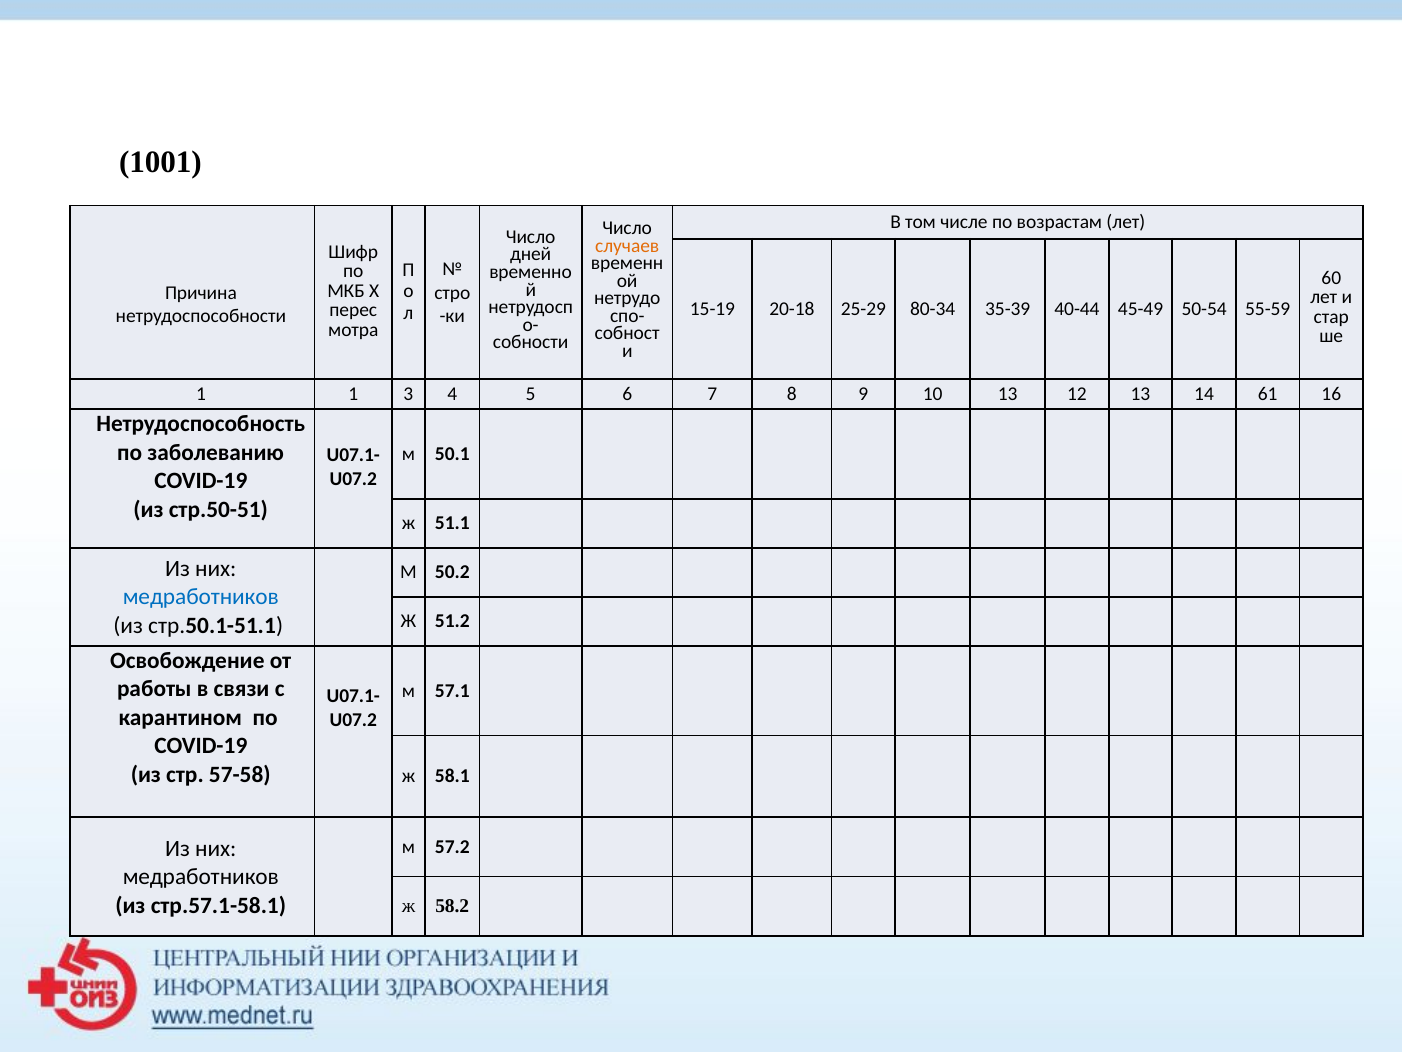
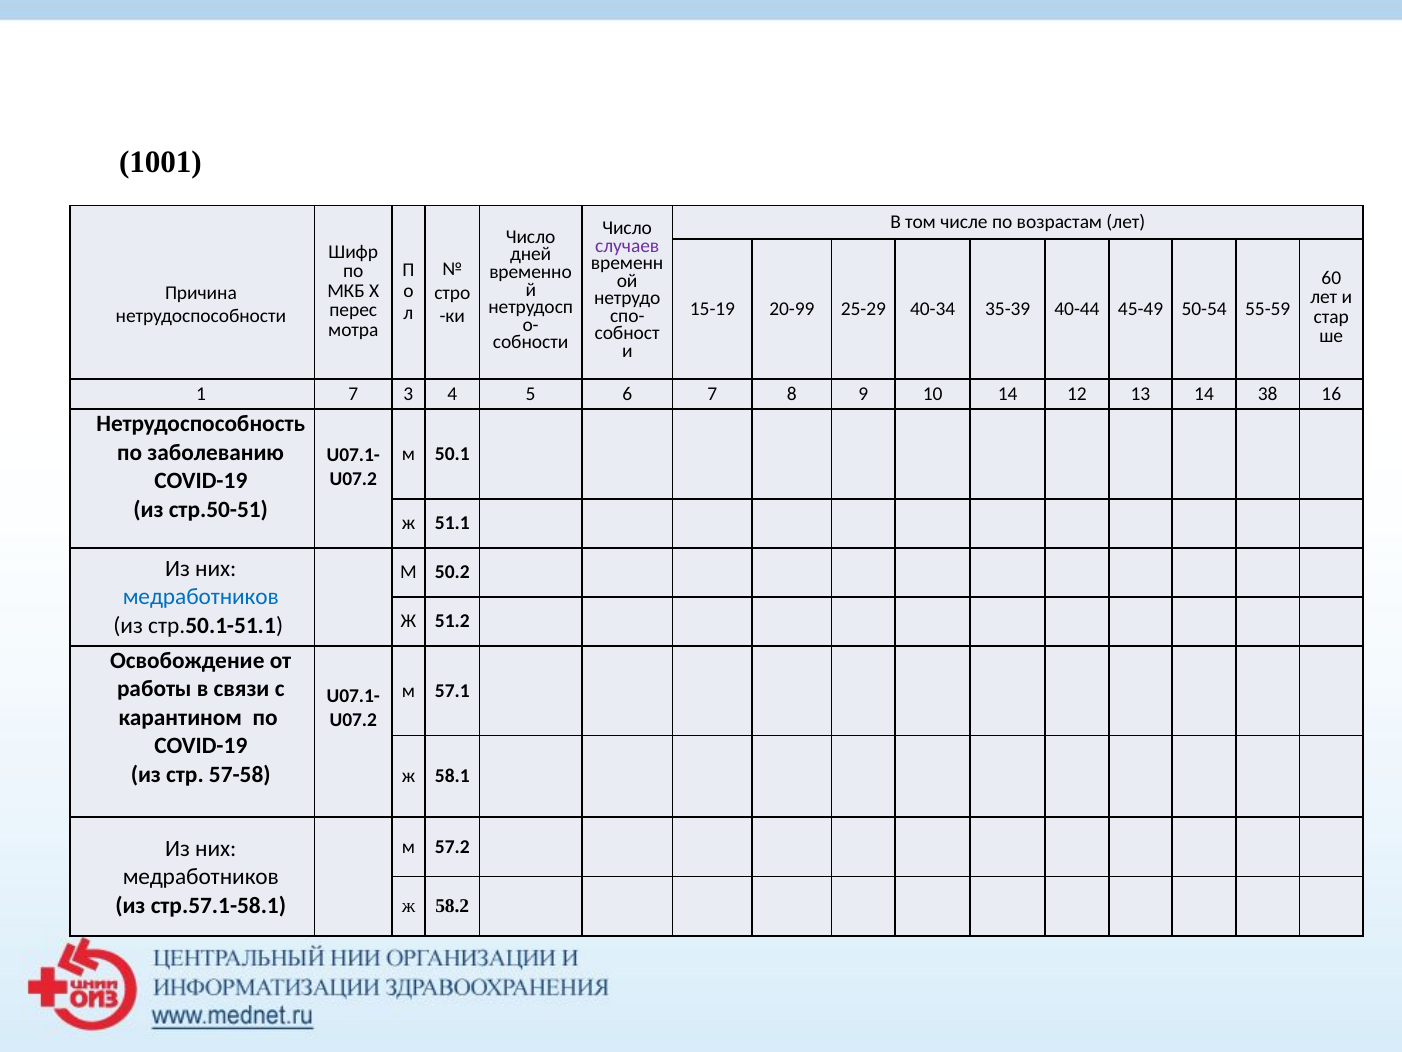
случаев colour: orange -> purple
20-18: 20-18 -> 20-99
80-34: 80-34 -> 40-34
1 1: 1 -> 7
10 13: 13 -> 14
61: 61 -> 38
